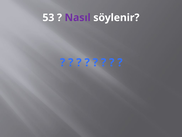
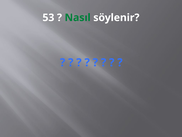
Nasıl colour: purple -> green
